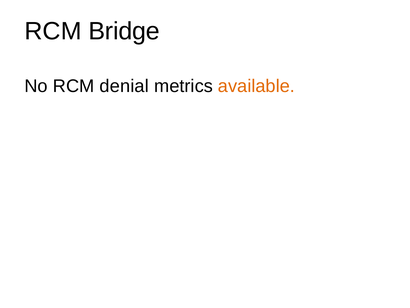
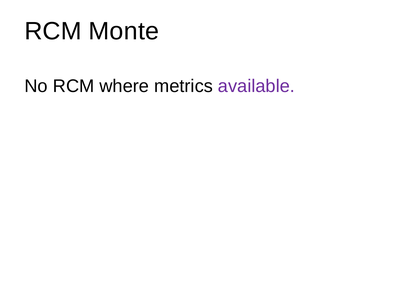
Bridge: Bridge -> Monte
denial: denial -> where
available colour: orange -> purple
